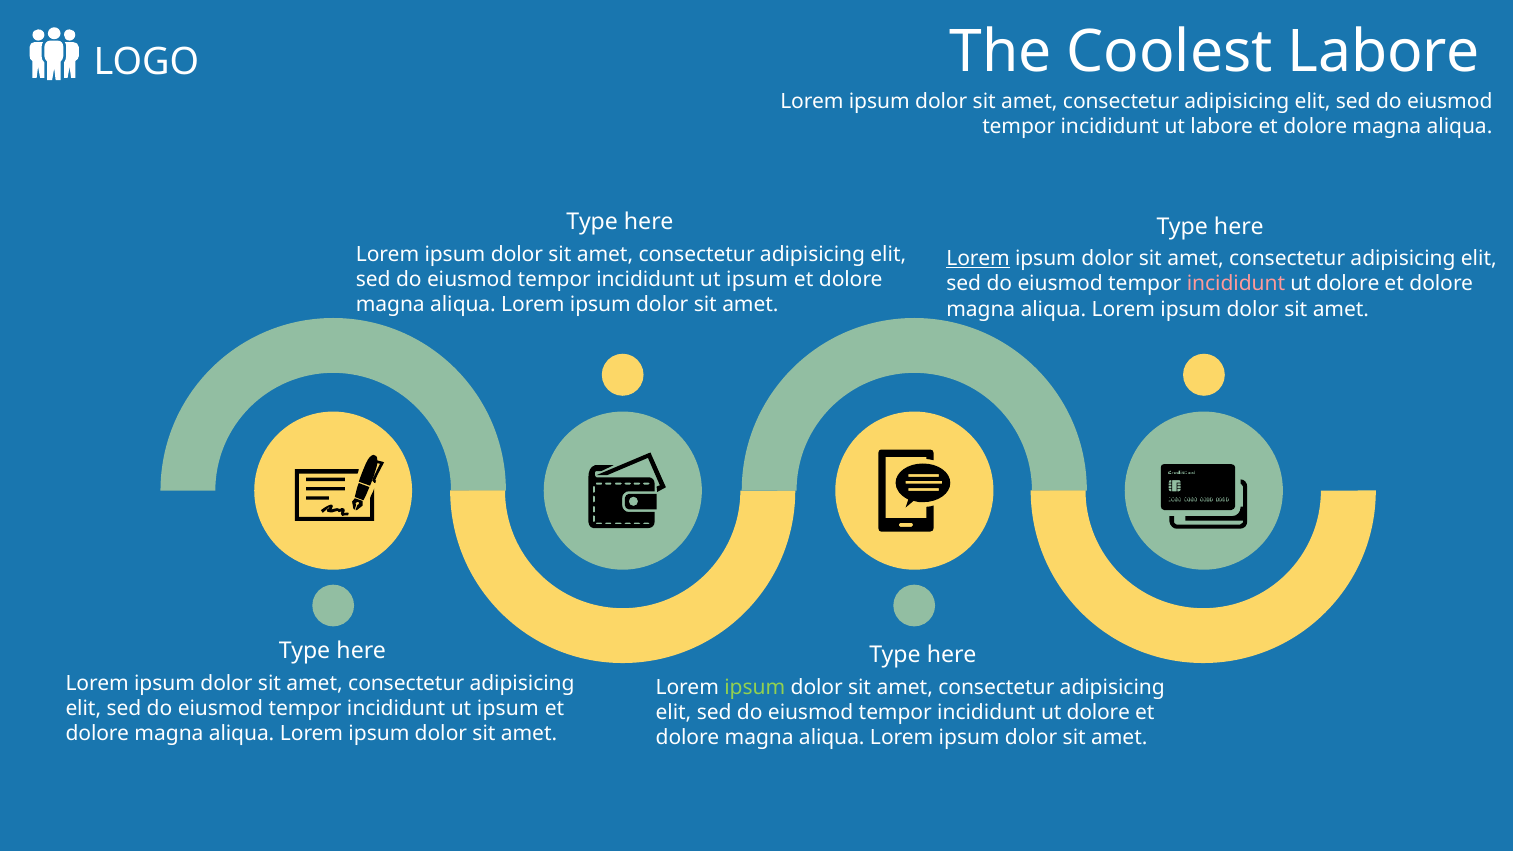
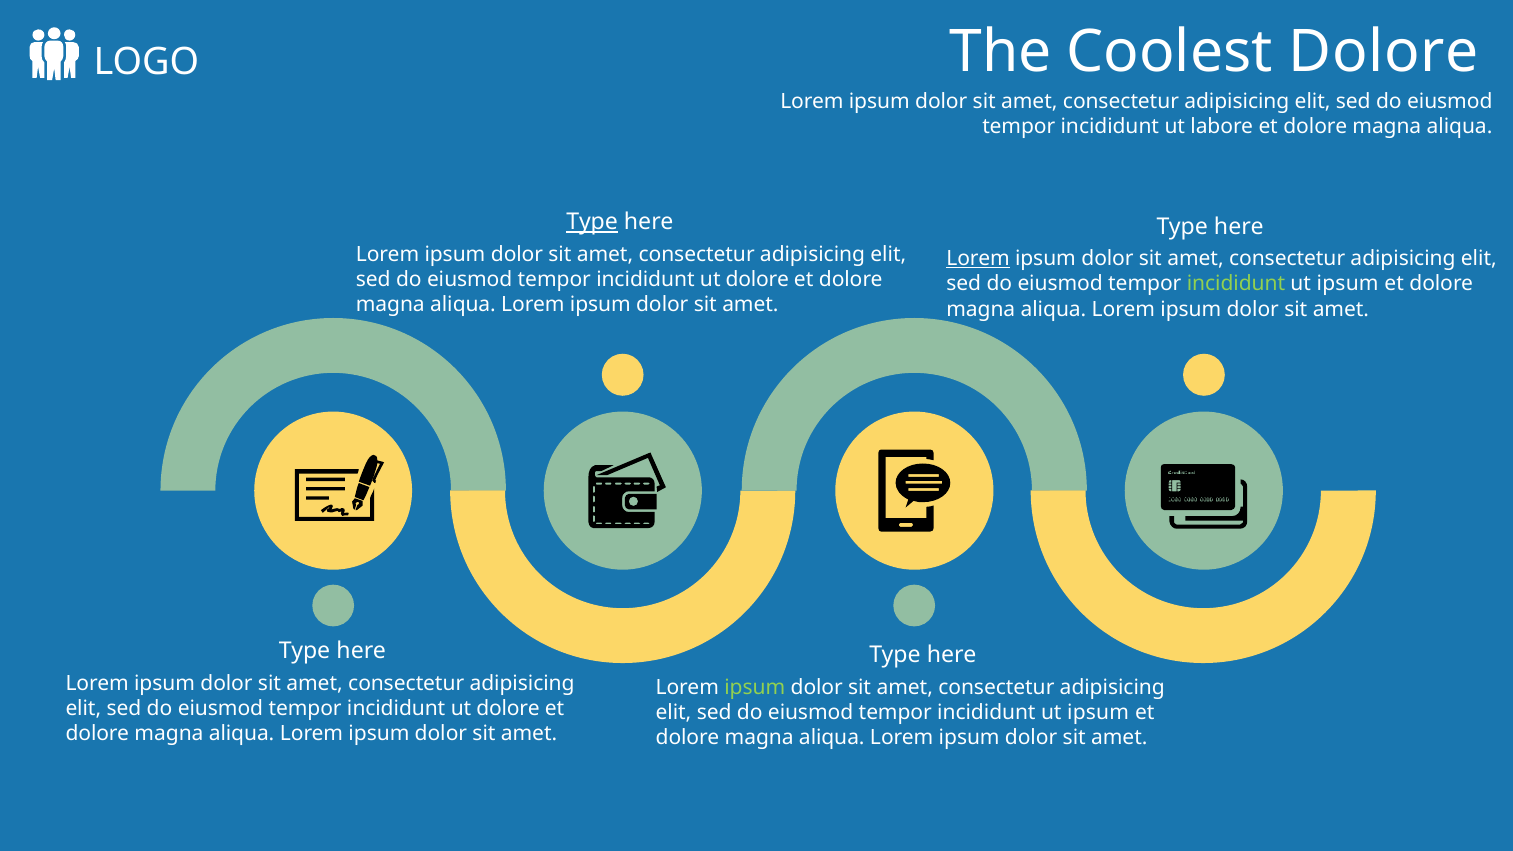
Coolest Labore: Labore -> Dolore
Type at (592, 222) underline: none -> present
ipsum at (757, 279): ipsum -> dolore
incididunt at (1236, 284) colour: pink -> light green
dolore at (1348, 284): dolore -> ipsum
ipsum at (508, 708): ipsum -> dolore
dolore at (1098, 713): dolore -> ipsum
